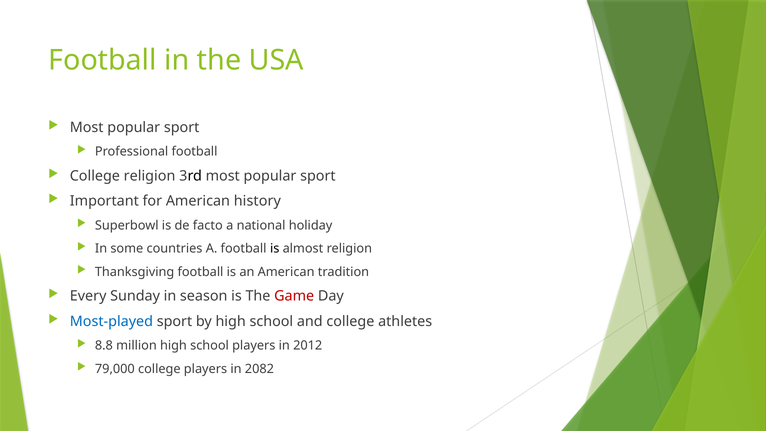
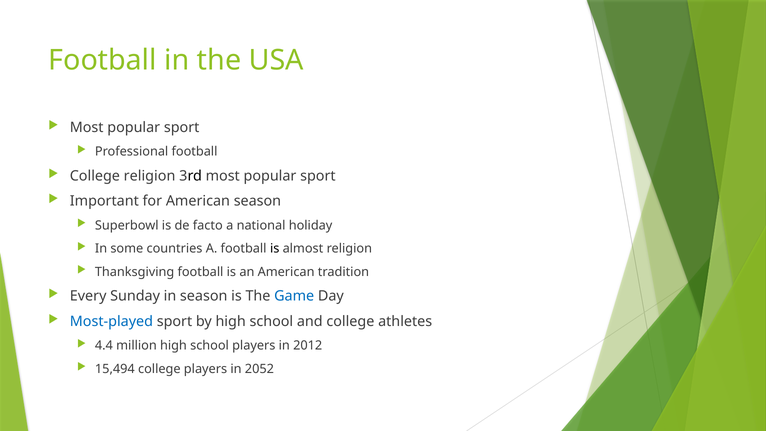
American history: history -> season
Game colour: red -> blue
8.8: 8.8 -> 4.4
79,000: 79,000 -> 15,494
2082: 2082 -> 2052
